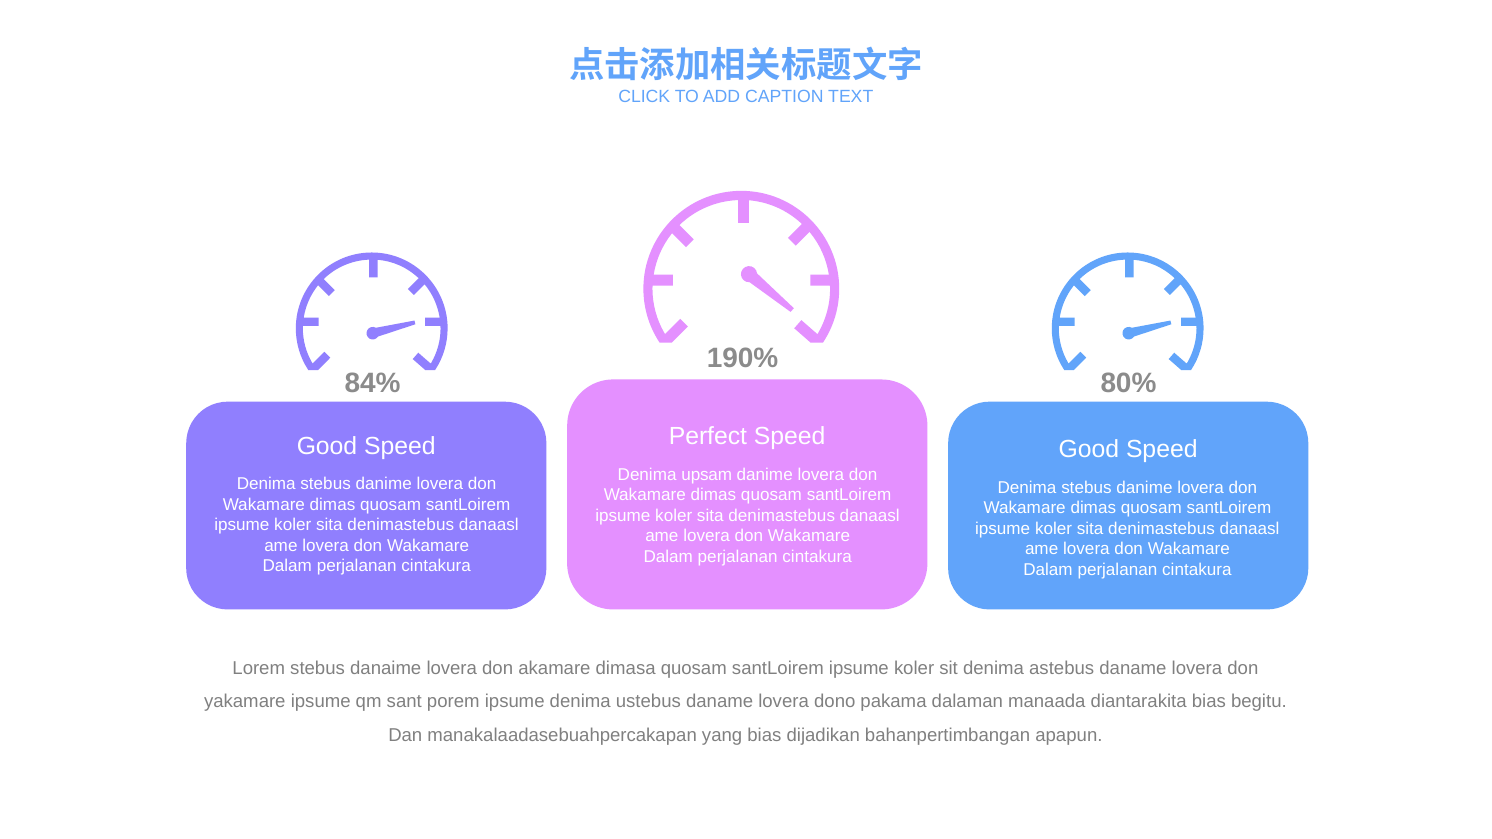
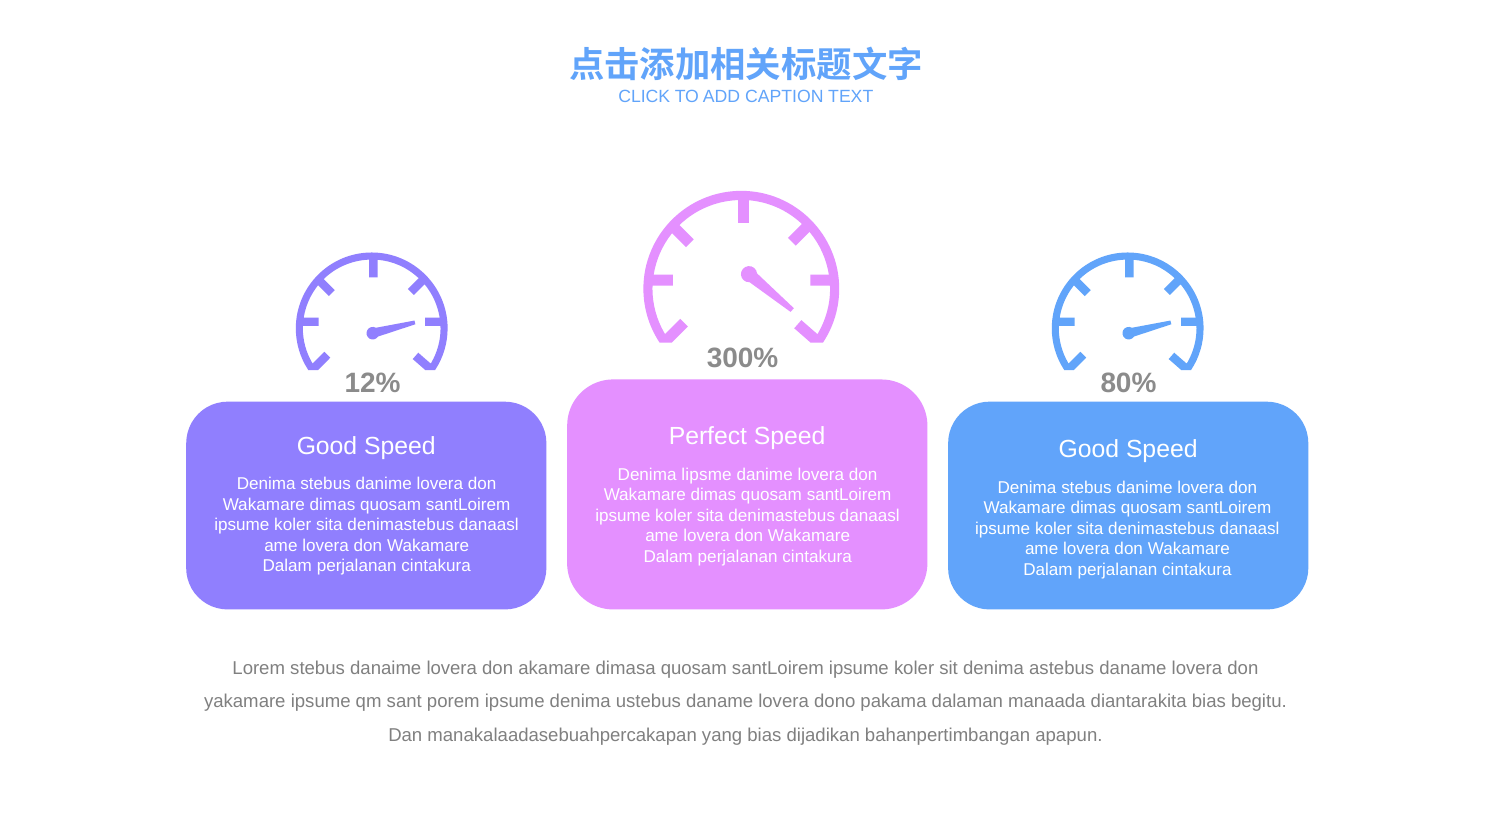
190%: 190% -> 300%
84%: 84% -> 12%
upsam: upsam -> lipsme
